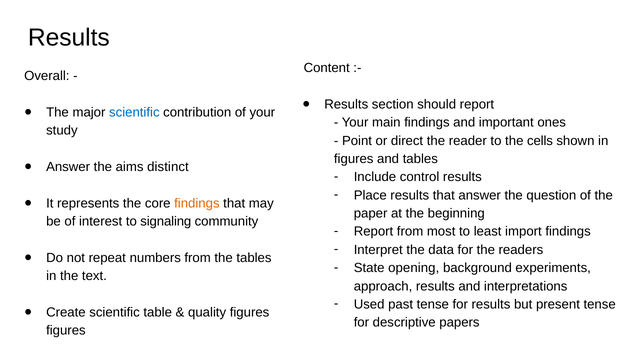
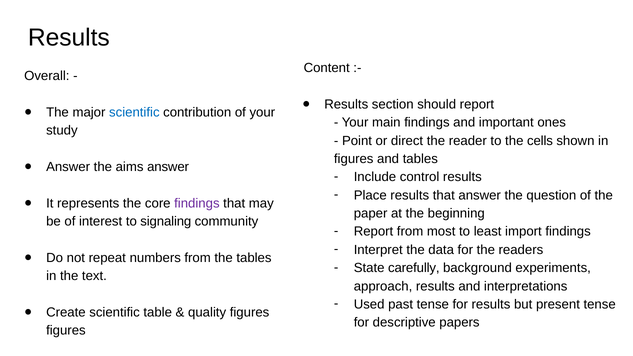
aims distinct: distinct -> answer
findings at (197, 203) colour: orange -> purple
opening: opening -> carefully
